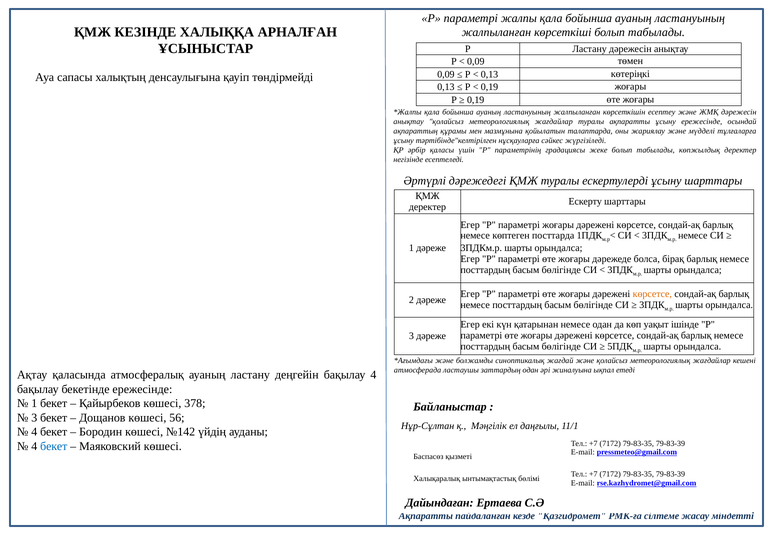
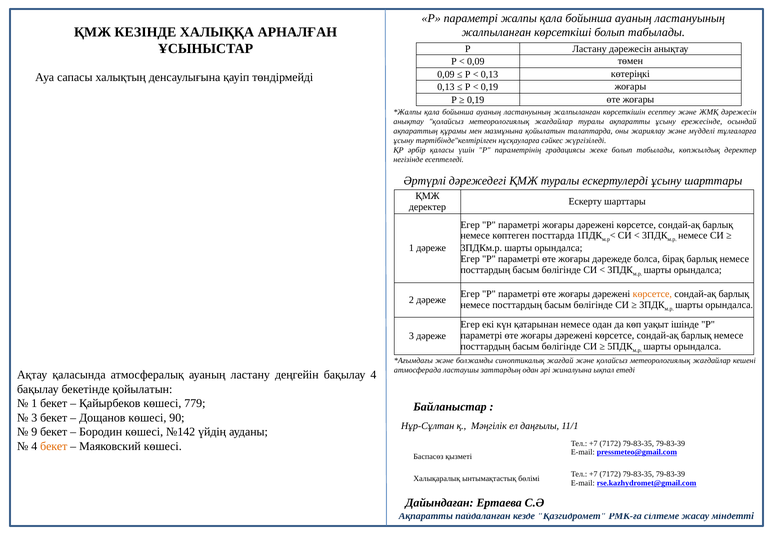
бекетінде ережесінде: ережесінде -> қойылатын
378: 378 -> 779
56: 56 -> 90
4 at (34, 432): 4 -> 9
бекет at (54, 446) colour: blue -> orange
